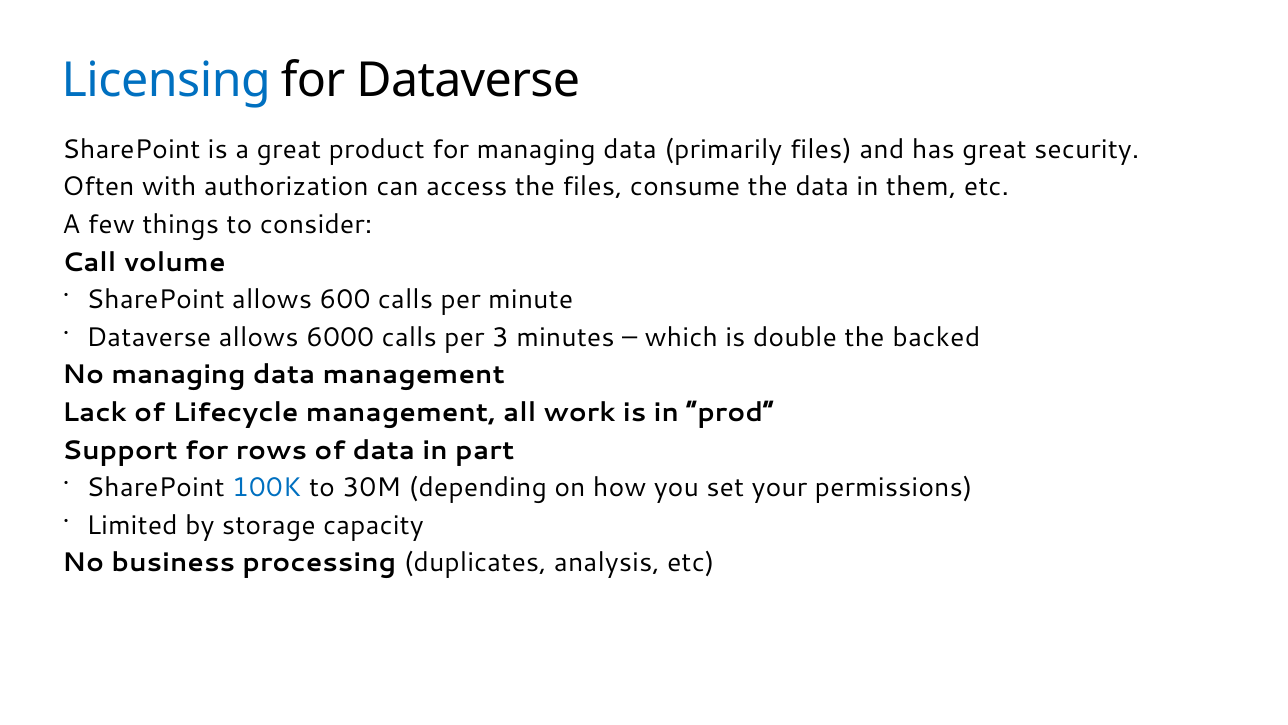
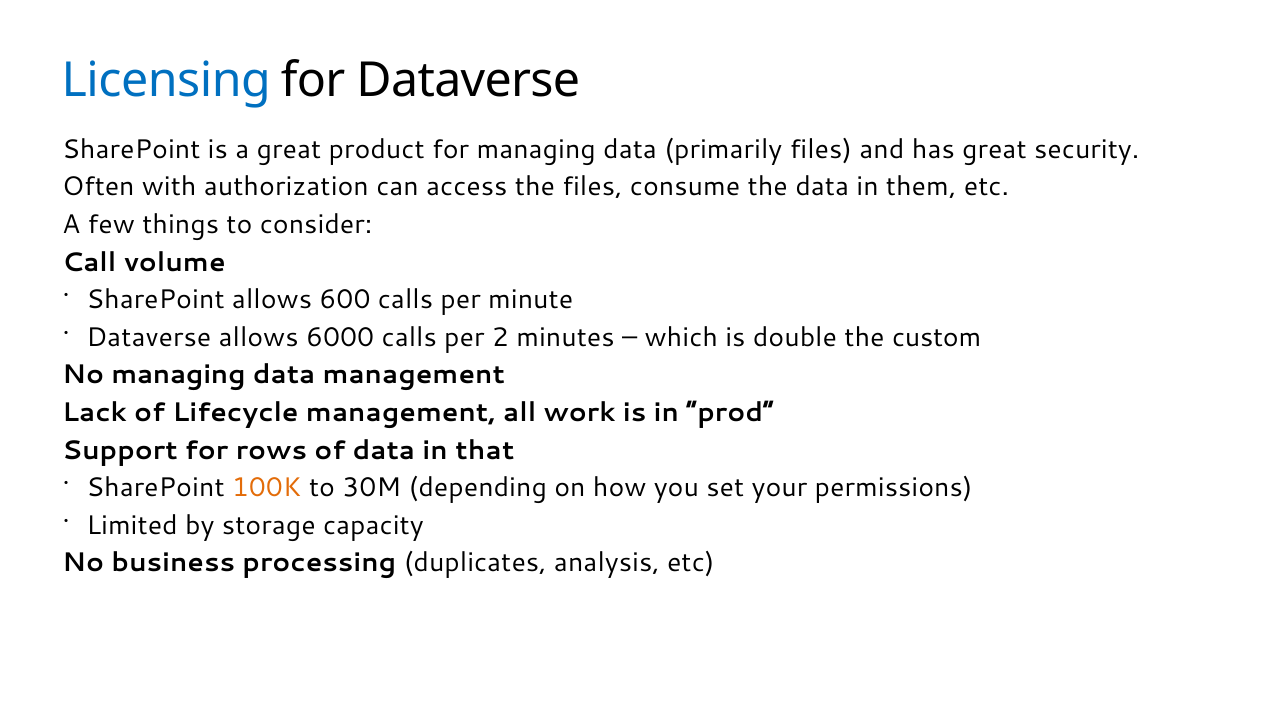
3: 3 -> 2
backed: backed -> custom
part: part -> that
100K colour: blue -> orange
